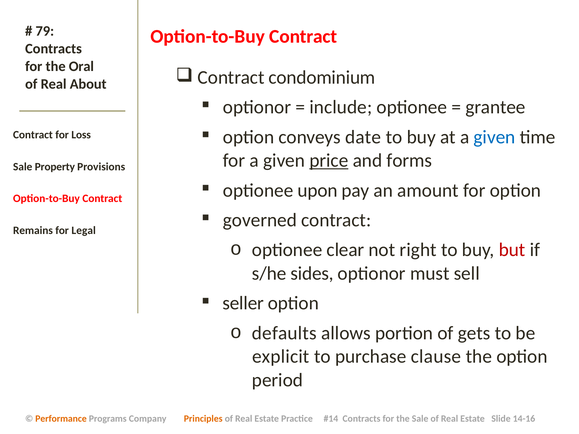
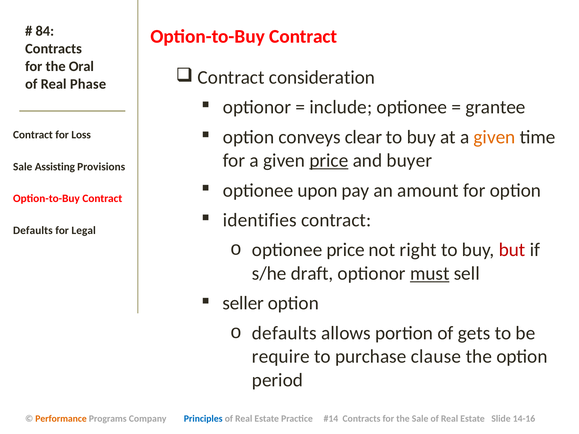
79: 79 -> 84
condominium: condominium -> consideration
About: About -> Phase
date: date -> clear
given at (494, 137) colour: blue -> orange
forms: forms -> buyer
Property: Property -> Assisting
governed: governed -> identifies
Remains at (33, 231): Remains -> Defaults
optionee clear: clear -> price
sides: sides -> draft
must underline: none -> present
explicit: explicit -> require
Principles colour: orange -> blue
